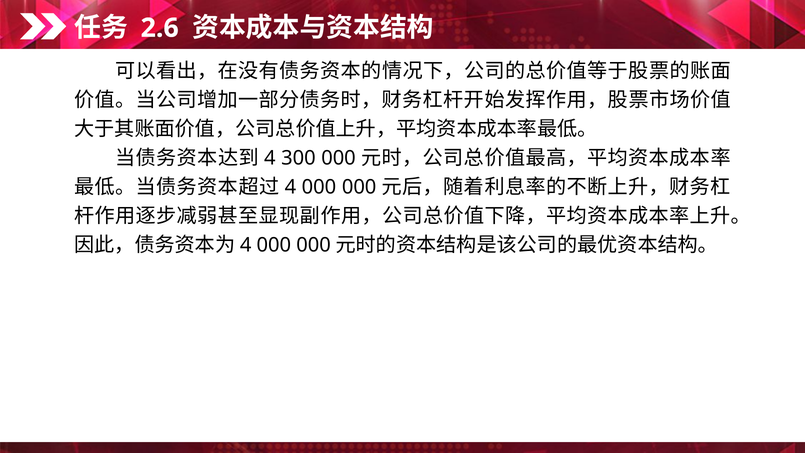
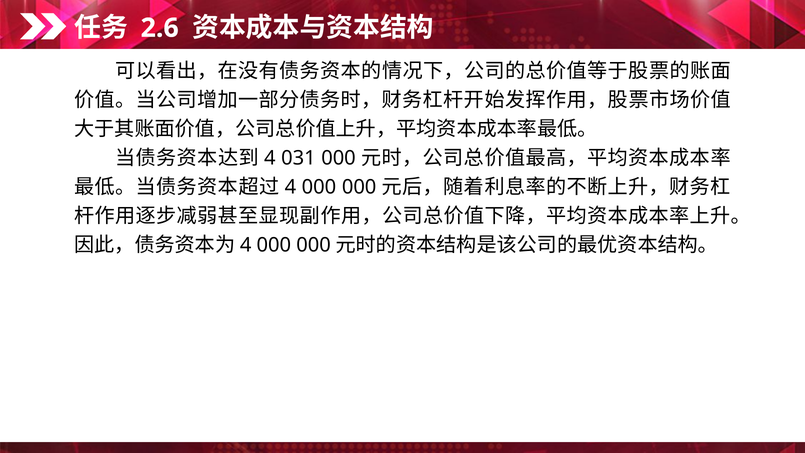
300: 300 -> 031
